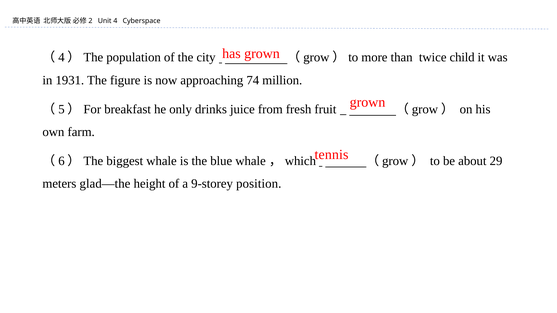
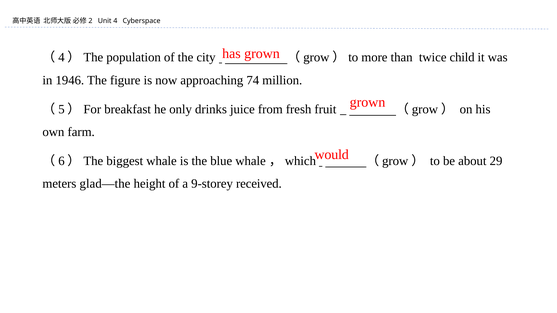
1931: 1931 -> 1946
tennis: tennis -> would
position: position -> received
